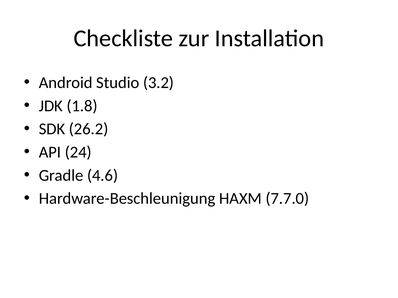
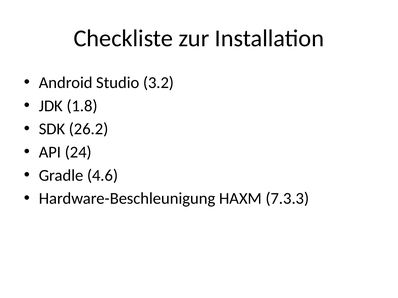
7.7.0: 7.7.0 -> 7.3.3
